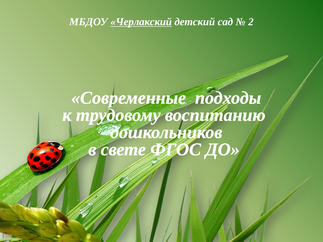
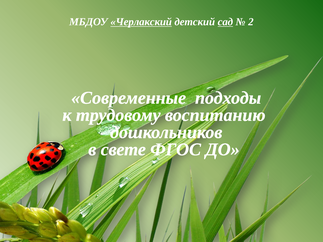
сад underline: none -> present
